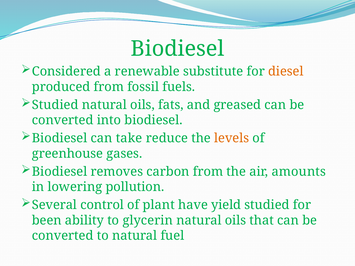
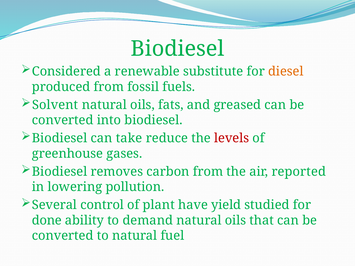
Studied at (55, 105): Studied -> Solvent
levels colour: orange -> red
amounts: amounts -> reported
been: been -> done
glycerin: glycerin -> demand
